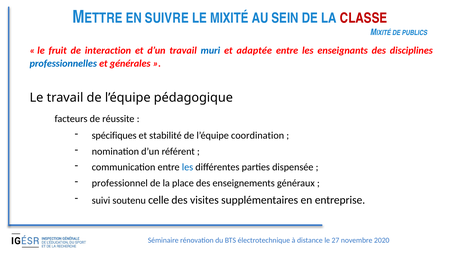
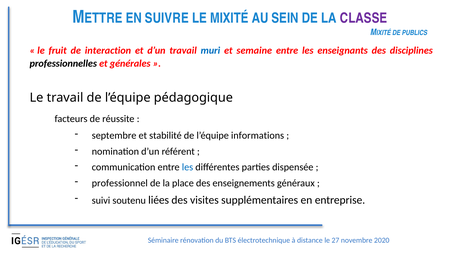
CLASSE colour: red -> purple
adaptée: adaptée -> semaine
professionnelles colour: blue -> black
spécifiques: spécifiques -> septembre
coordination: coordination -> informations
celle: celle -> liées
